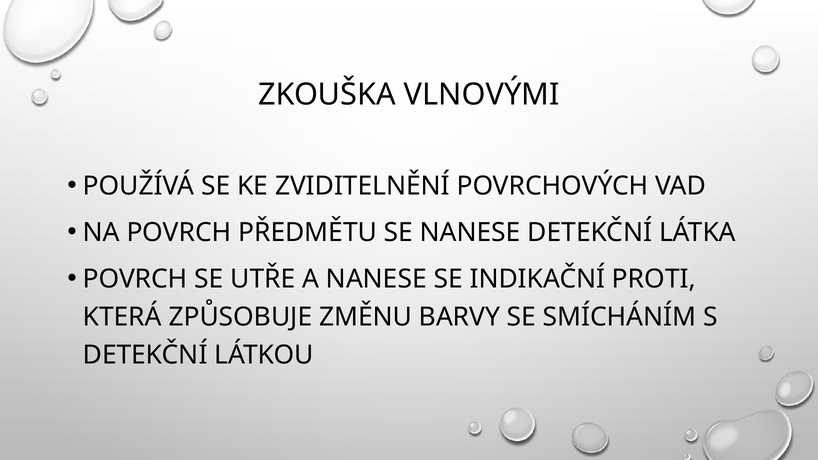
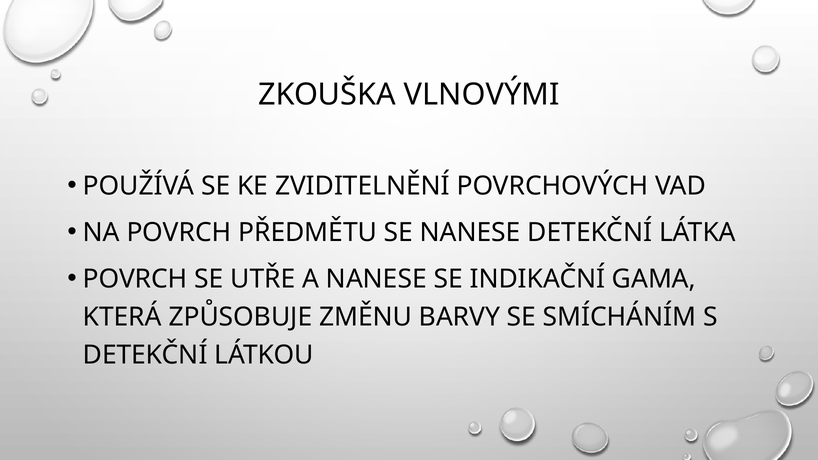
PROTI: PROTI -> GAMA
